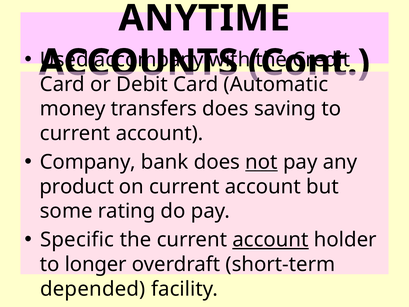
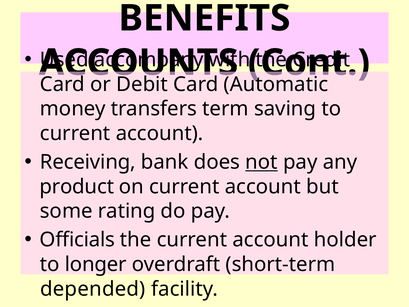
ANYTIME: ANYTIME -> BENEFITS
transfers does: does -> term
Company: Company -> Receiving
Specific: Specific -> Officials
account at (271, 240) underline: present -> none
